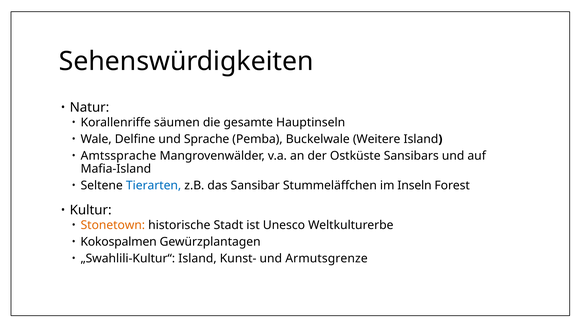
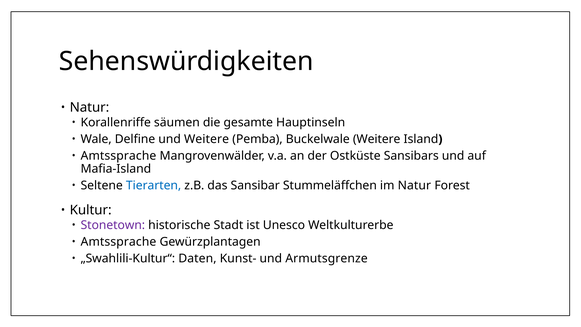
und Sprache: Sprache -> Weitere
im Inseln: Inseln -> Natur
Stonetown colour: orange -> purple
Kokospalmen at (119, 242): Kokospalmen -> Amtssprache
„Swahlili-Kultur“ Island: Island -> Daten
